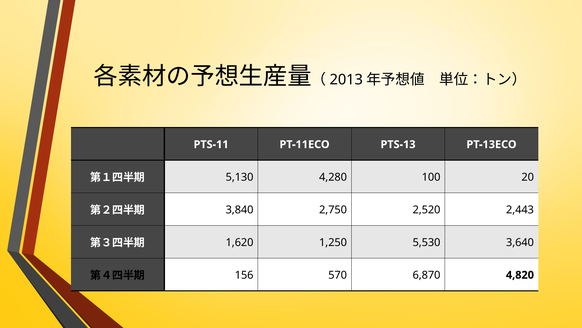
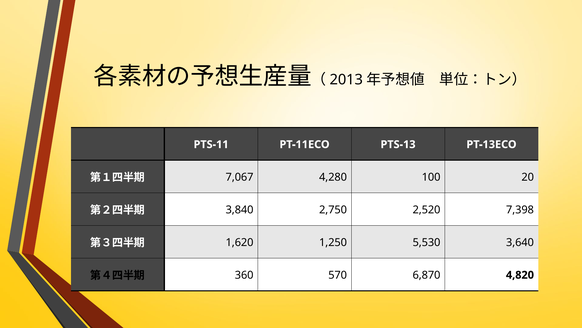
5,130: 5,130 -> 7,067
2,443: 2,443 -> 7,398
156: 156 -> 360
